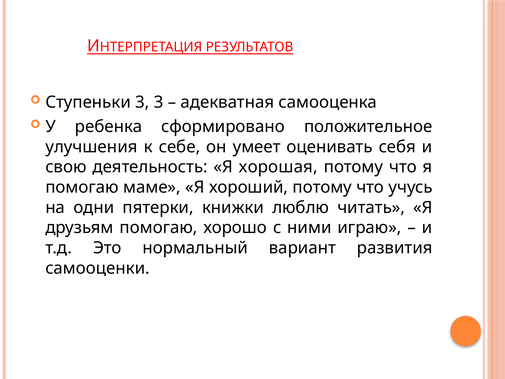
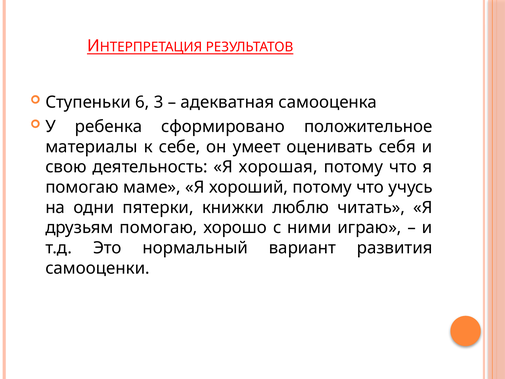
Ступеньки 3: 3 -> 6
улучшения: улучшения -> материалы
